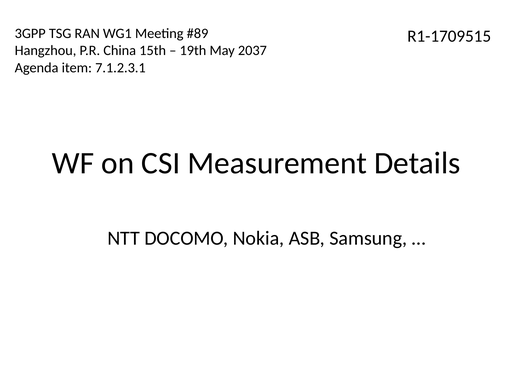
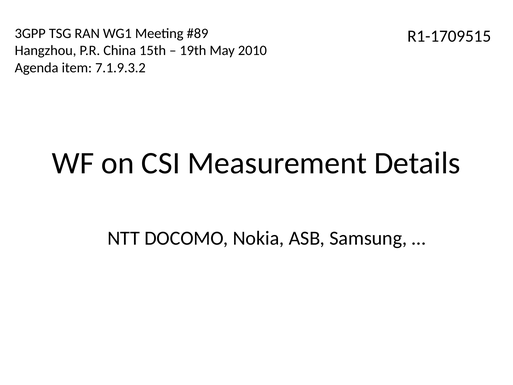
2037: 2037 -> 2010
7.1.2.3.1: 7.1.2.3.1 -> 7.1.9.3.2
